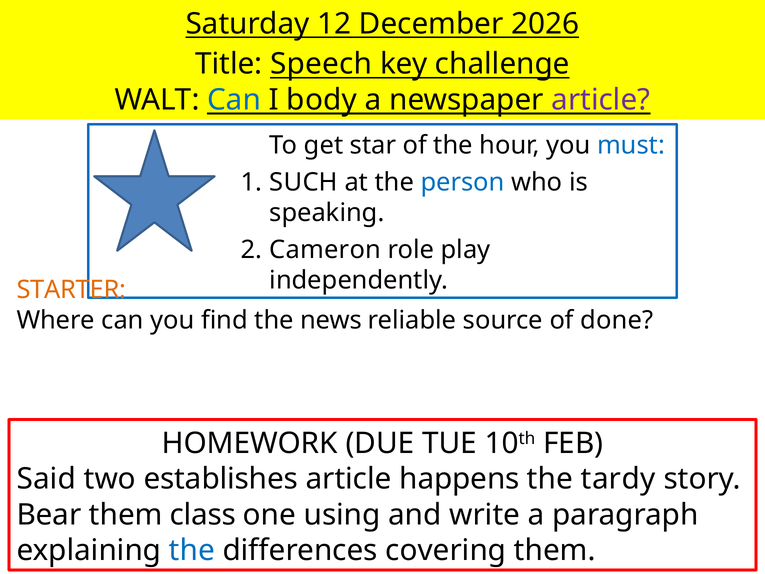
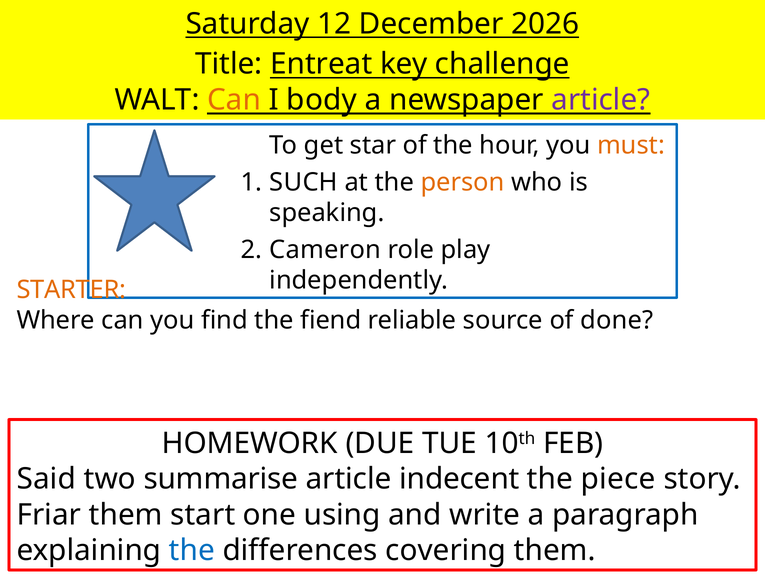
Speech: Speech -> Entreat
Can at (234, 100) colour: blue -> orange
must colour: blue -> orange
person colour: blue -> orange
news: news -> fiend
establishes: establishes -> summarise
happens: happens -> indecent
tardy: tardy -> piece
Bear: Bear -> Friar
class: class -> start
